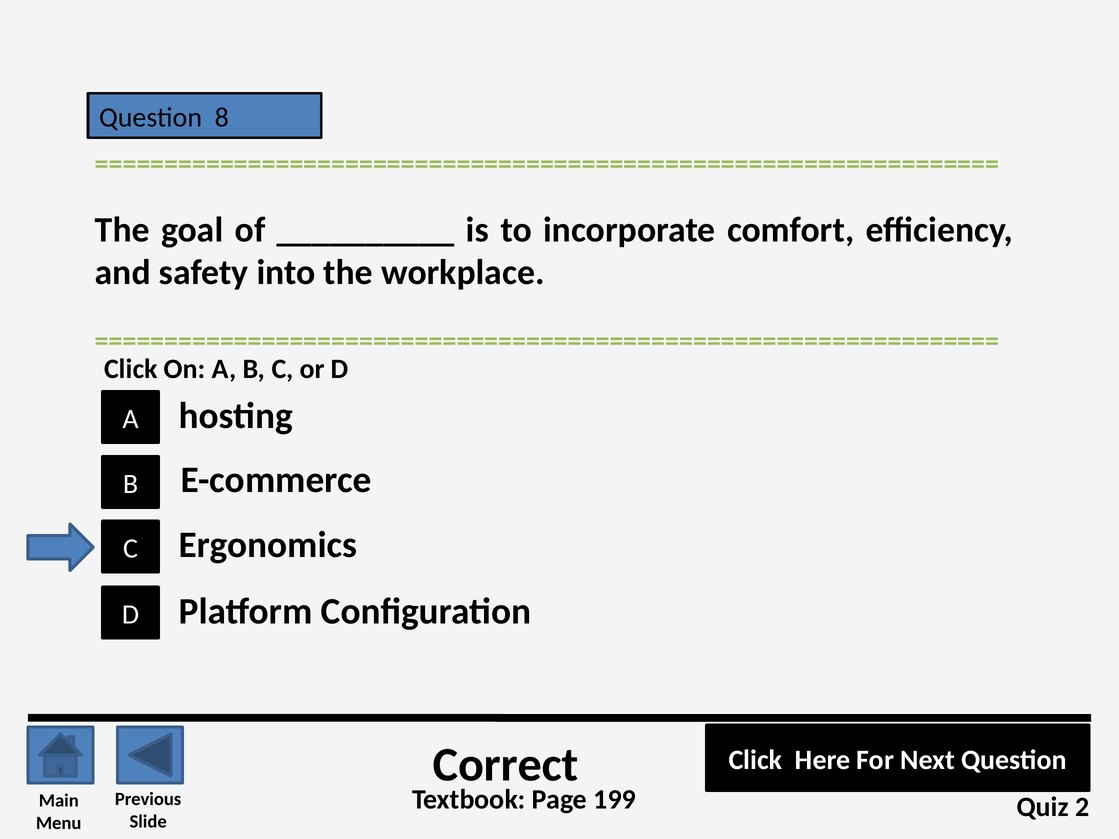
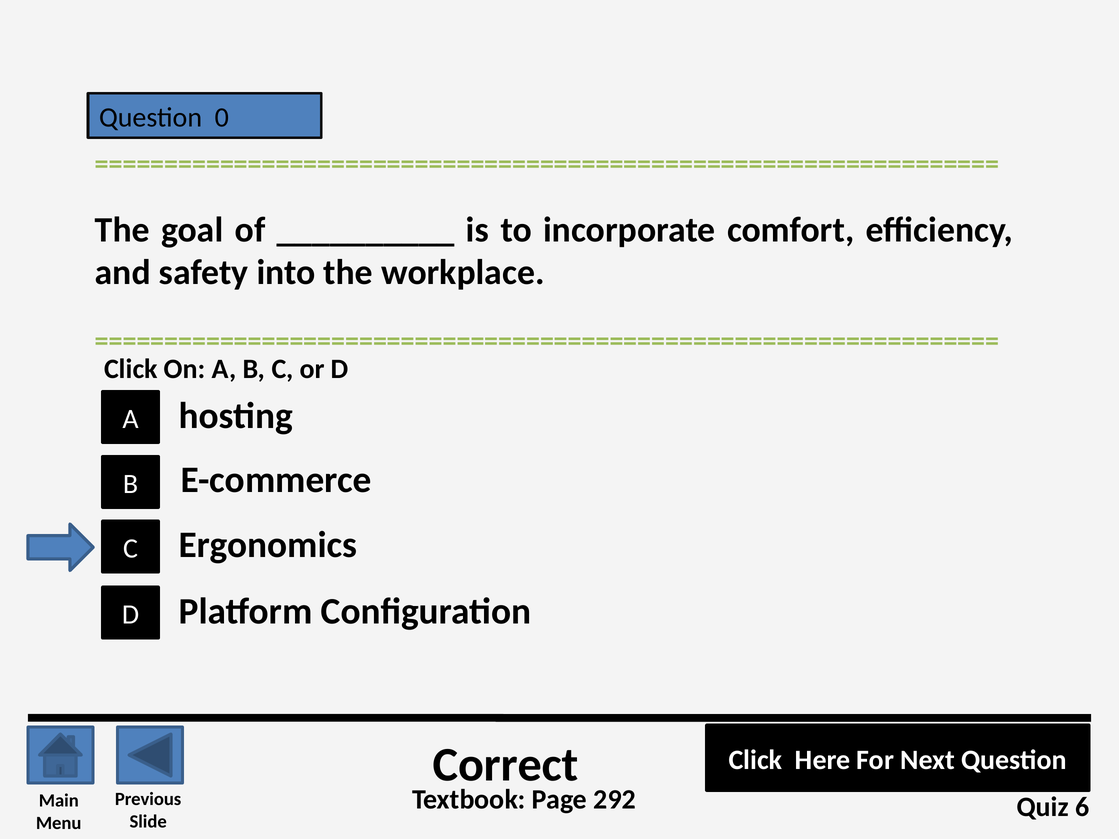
8: 8 -> 0
199: 199 -> 292
2: 2 -> 6
